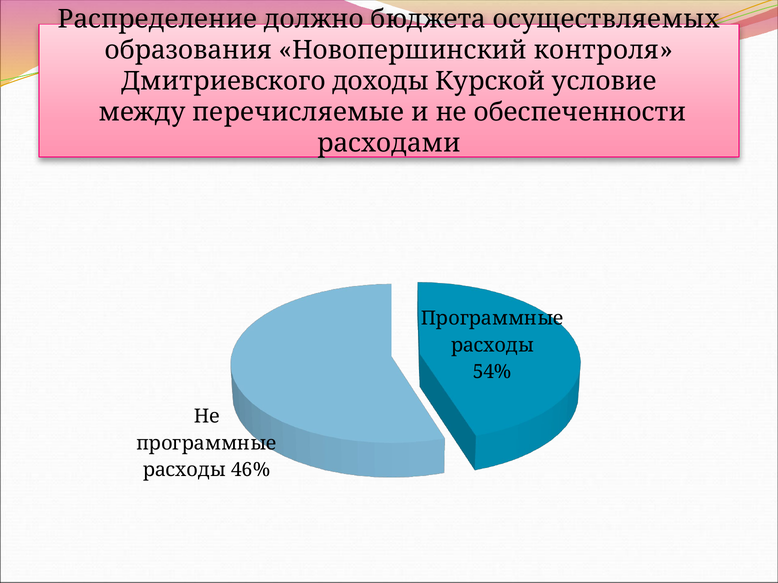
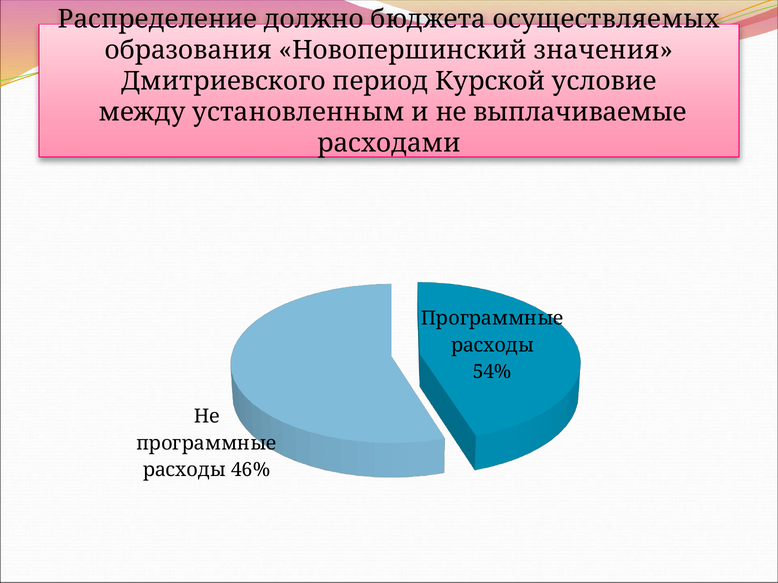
контроля: контроля -> значения
доходы: доходы -> период
перечисляемые: перечисляемые -> установленным
обеспеченности: обеспеченности -> выплачиваемые
